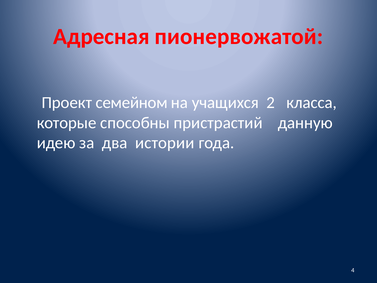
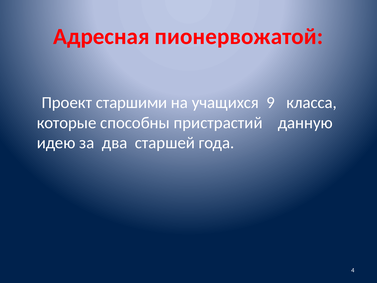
семейном: семейном -> старшими
2: 2 -> 9
истории: истории -> старшей
